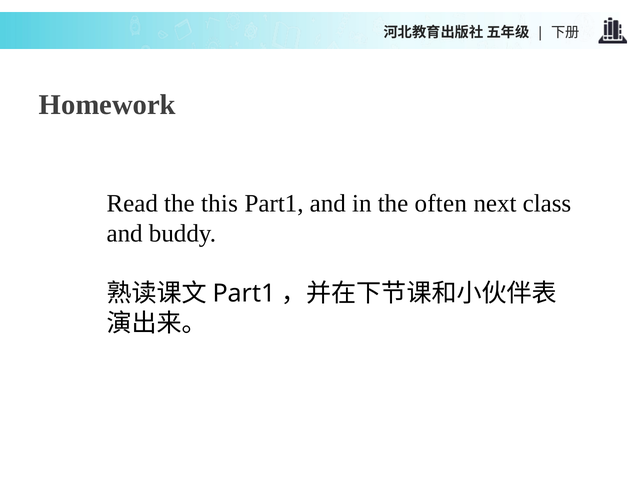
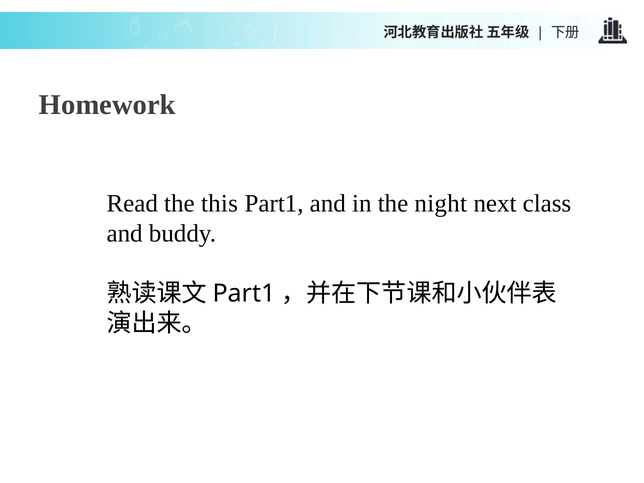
often: often -> night
